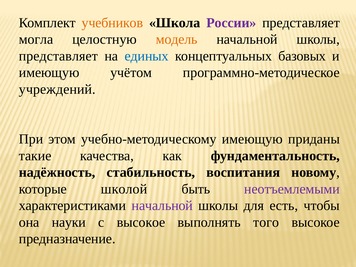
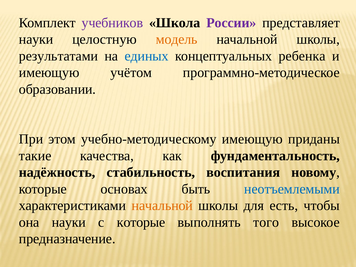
учебников colour: orange -> purple
могла at (36, 39): могла -> науки
представляет at (58, 56): представляет -> результатами
базовых: базовых -> ребенка
учреждений: учреждений -> образовании
школой: школой -> основах
неотъемлемыми colour: purple -> blue
начальной at (162, 206) colour: purple -> orange
с высокое: высокое -> которые
